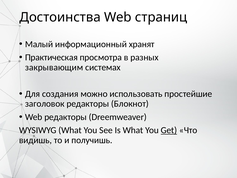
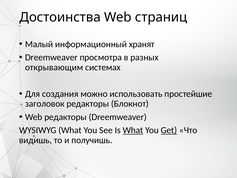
Практическая at (51, 57): Практическая -> Dreemweaver
закрывающим: закрывающим -> открывающим
What at (133, 130) underline: none -> present
